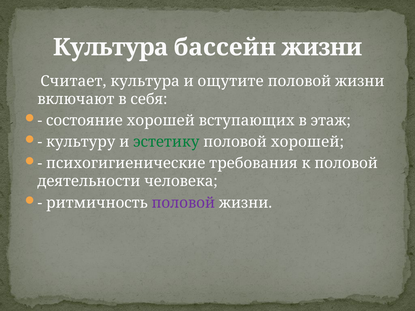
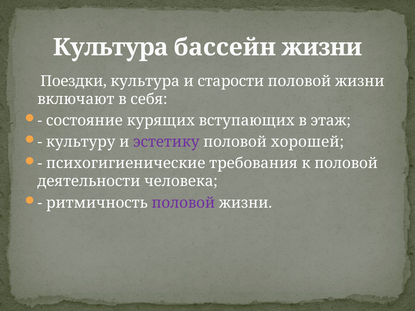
Считает: Считает -> Поездки
ощутите: ощутите -> старости
состояние хорошей: хорошей -> курящих
эстетику colour: green -> purple
